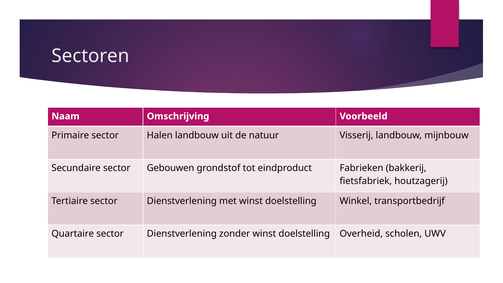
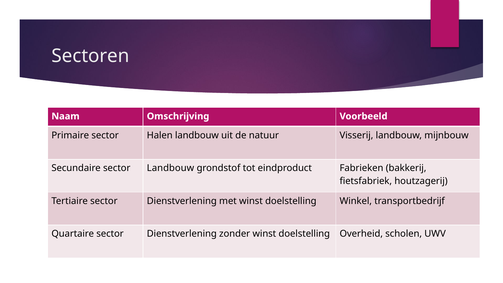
sector Gebouwen: Gebouwen -> Landbouw
